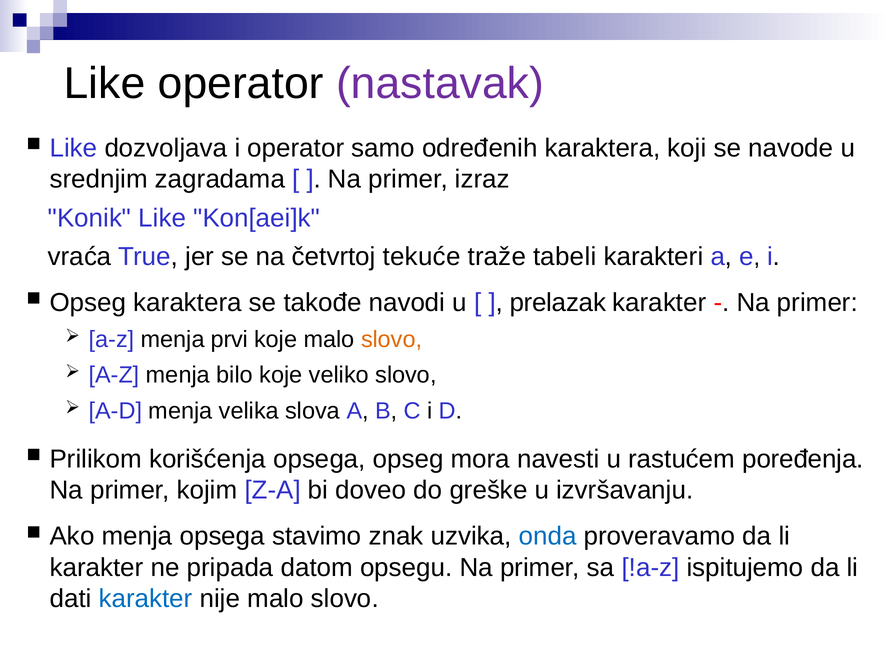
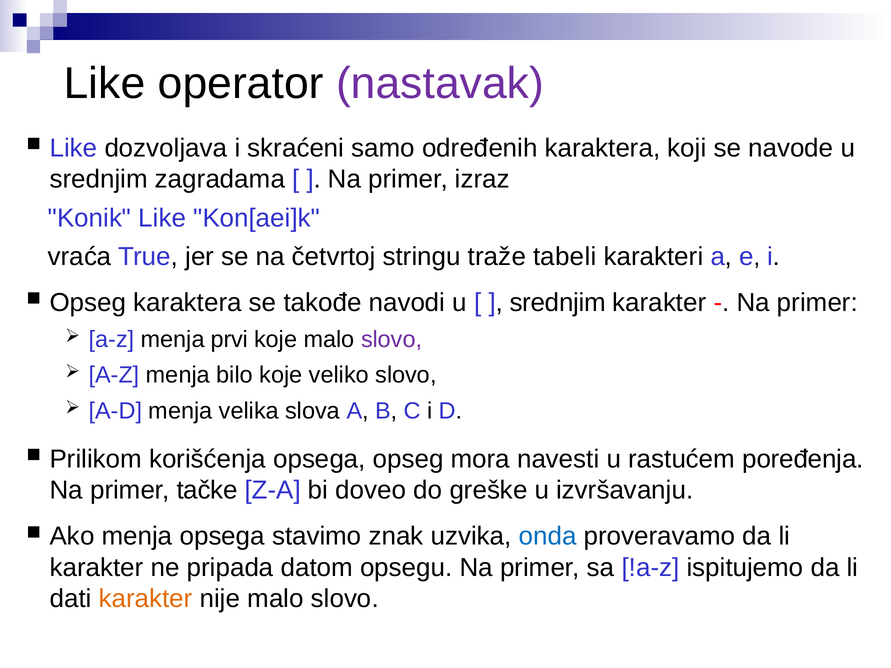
i operator: operator -> skraćeni
tekuće: tekuće -> stringu
prelazak at (558, 303): prelazak -> srednjim
slovo at (392, 340) colour: orange -> purple
kojim: kojim -> tačke
karakter at (146, 599) colour: blue -> orange
